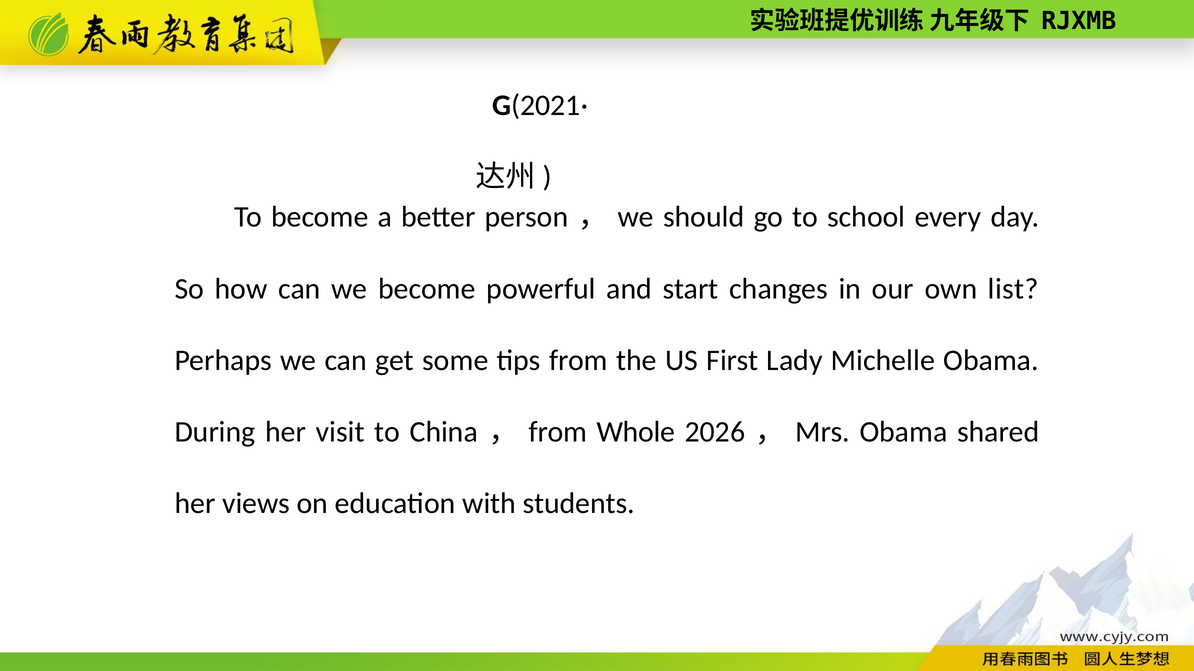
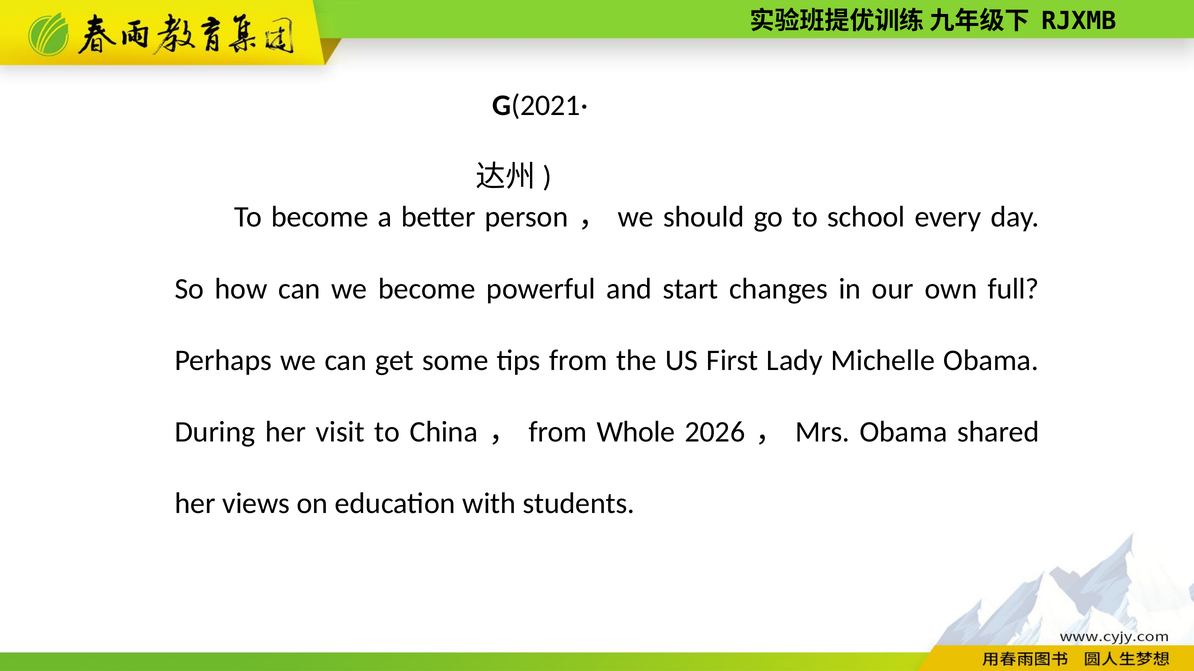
list: list -> full
